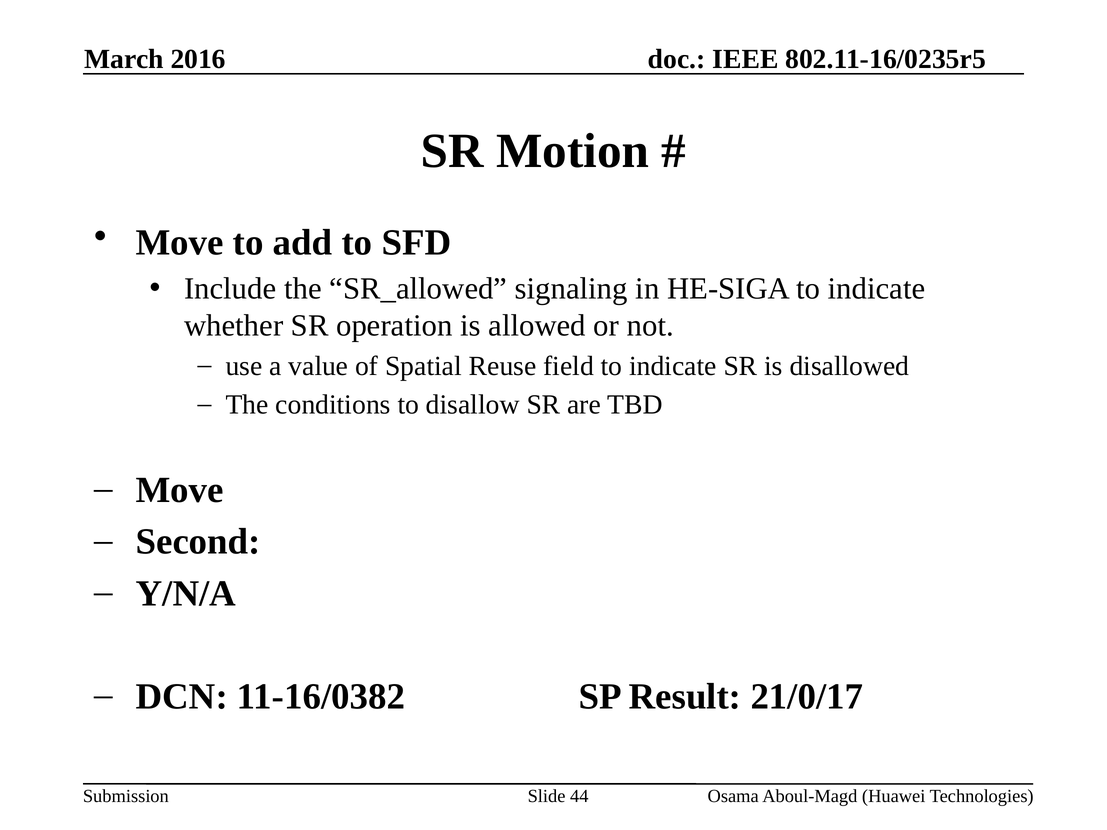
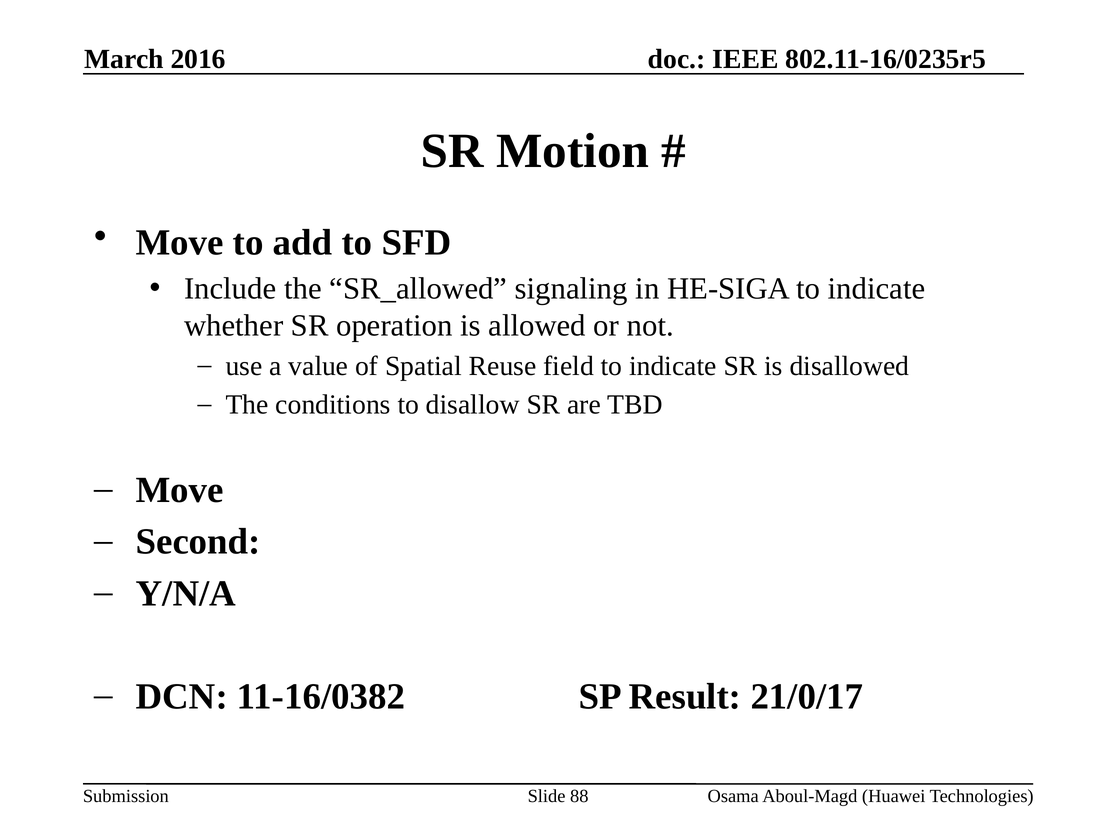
44: 44 -> 88
